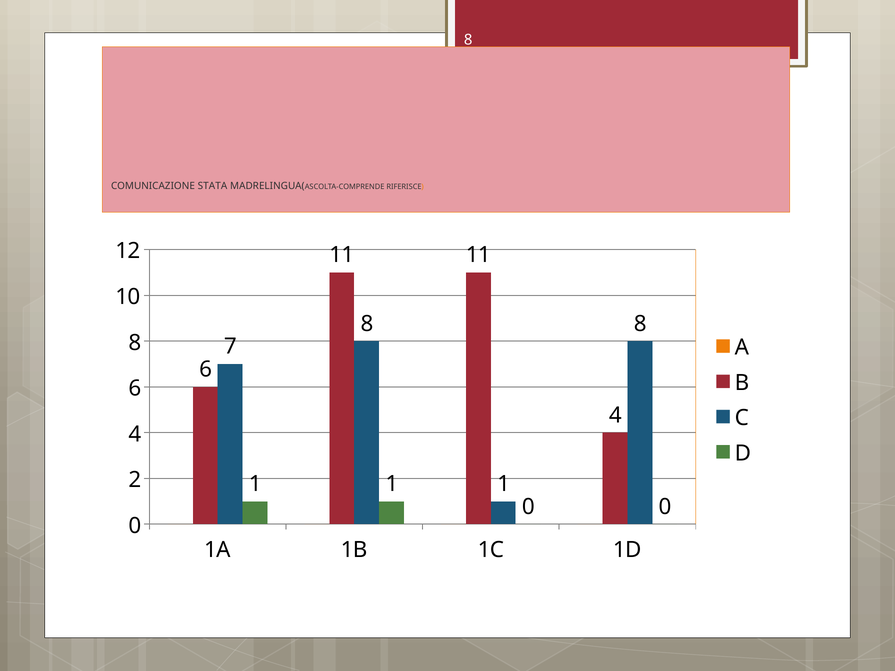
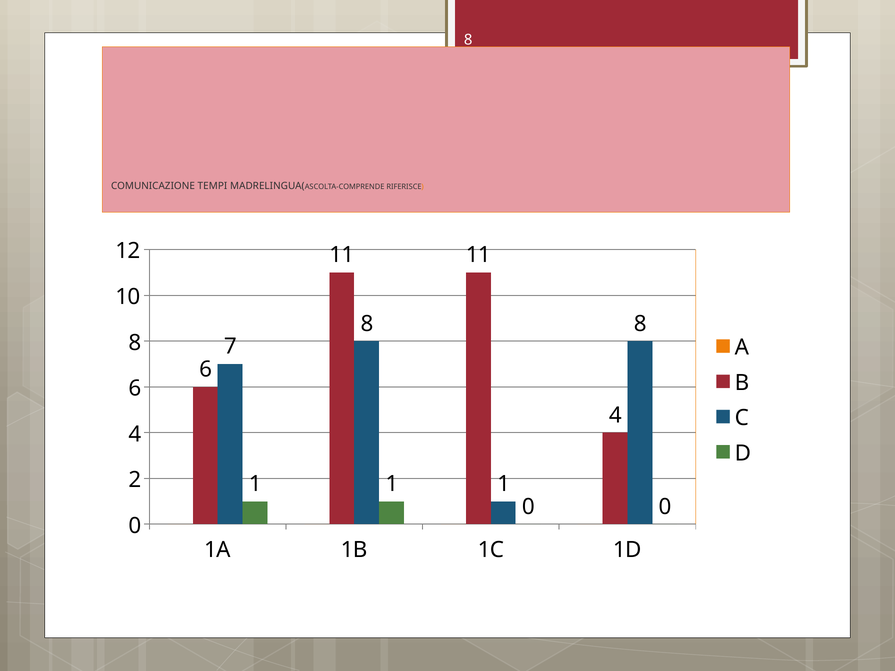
STATA: STATA -> TEMPI
